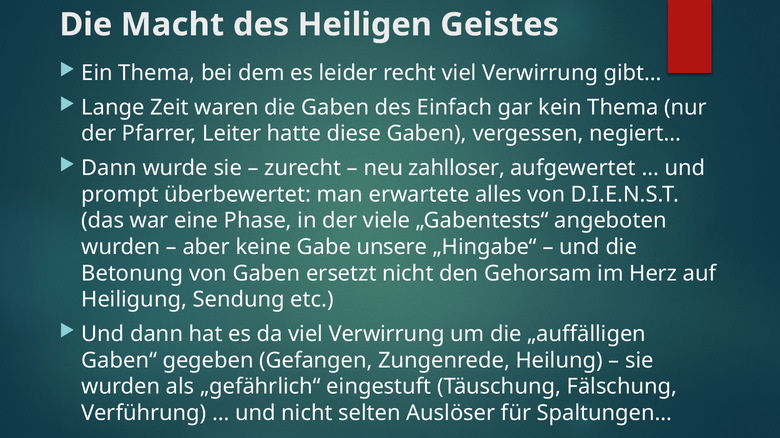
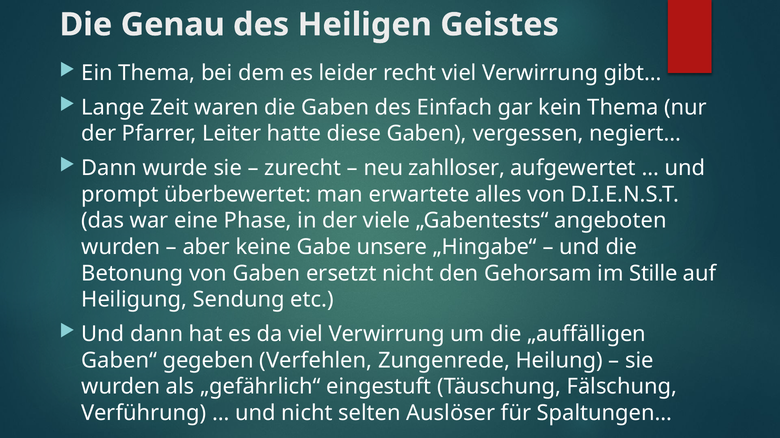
Macht: Macht -> Genau
Herz: Herz -> Stille
Gefangen: Gefangen -> Verfehlen
